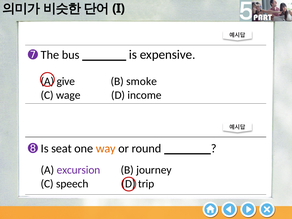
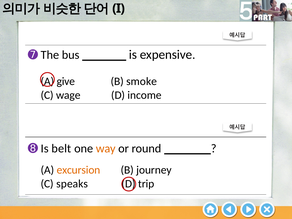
seat: seat -> belt
excursion colour: purple -> orange
speech: speech -> speaks
